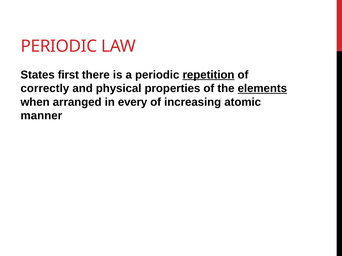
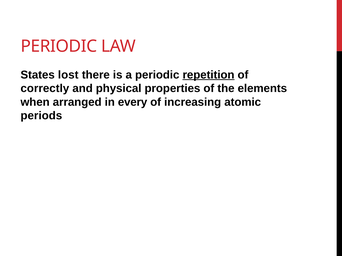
first: first -> lost
elements underline: present -> none
manner: manner -> periods
